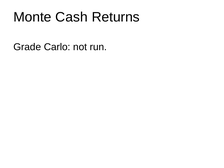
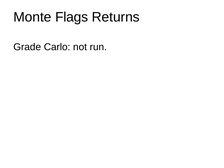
Cash: Cash -> Flags
